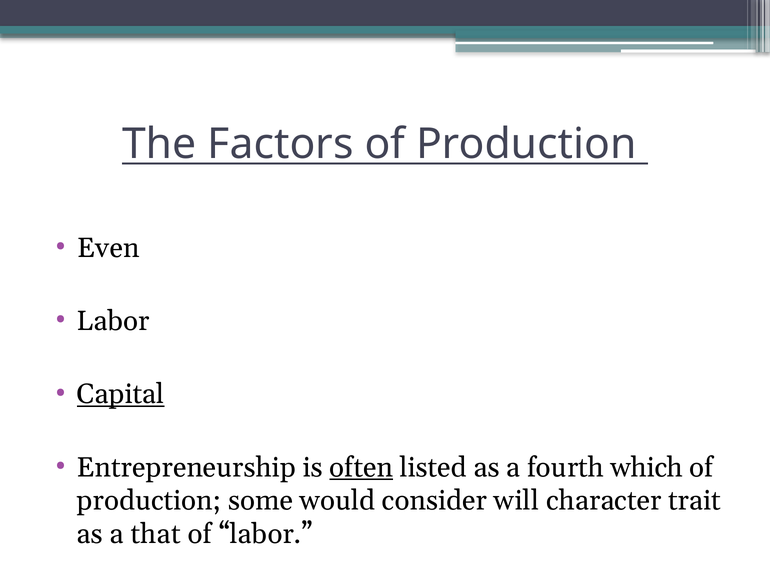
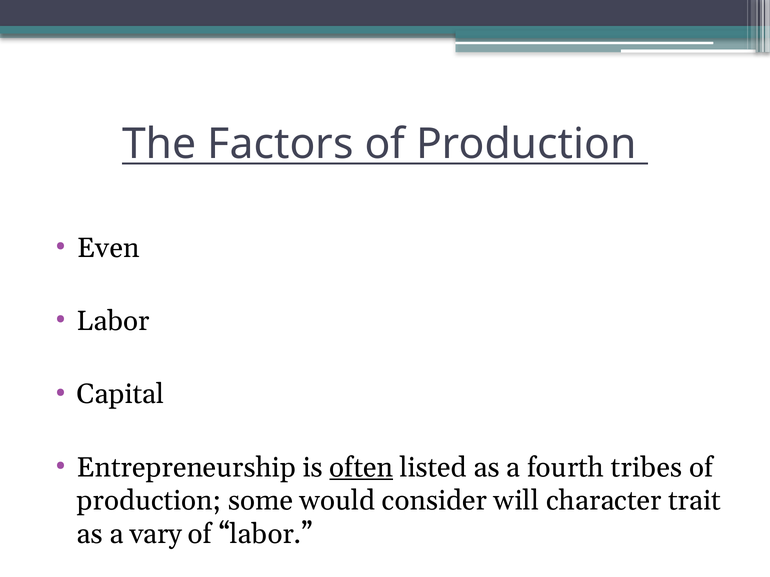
Capital underline: present -> none
which: which -> tribes
that: that -> vary
